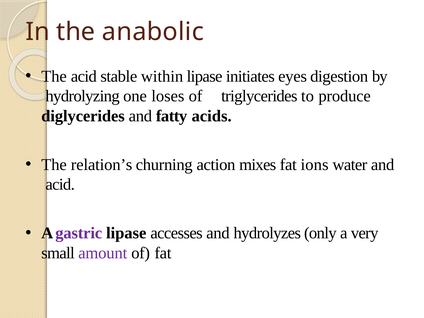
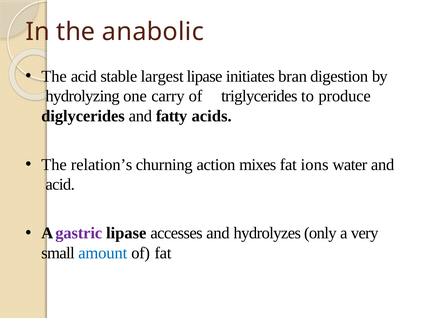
within: within -> largest
eyes: eyes -> bran
loses: loses -> carry
amount colour: purple -> blue
